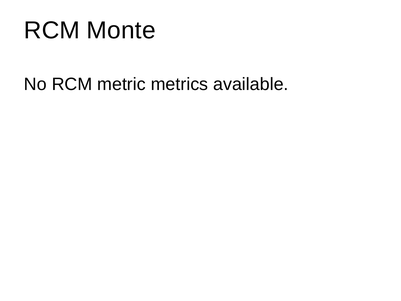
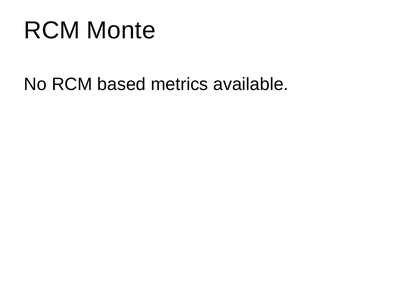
metric: metric -> based
